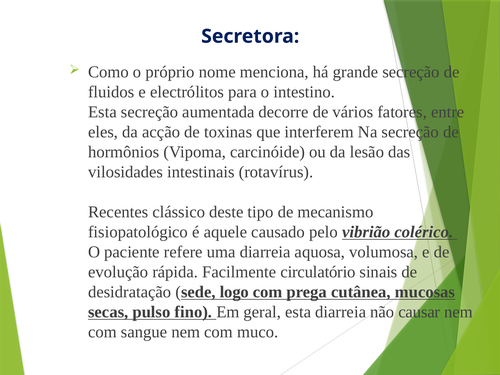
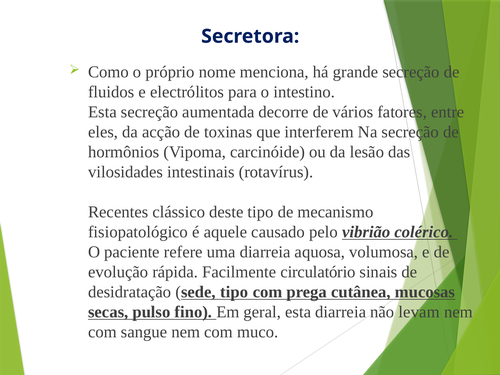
sede logo: logo -> tipo
causar: causar -> levam
